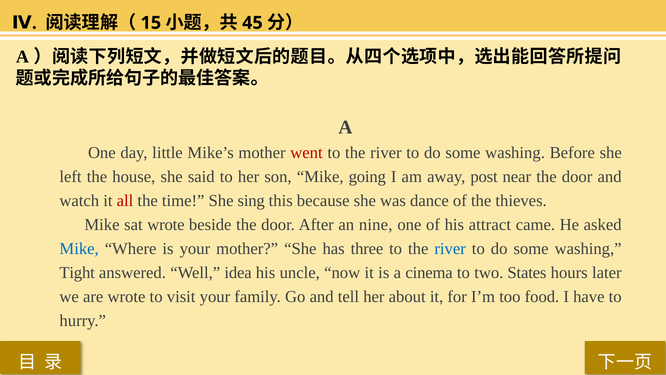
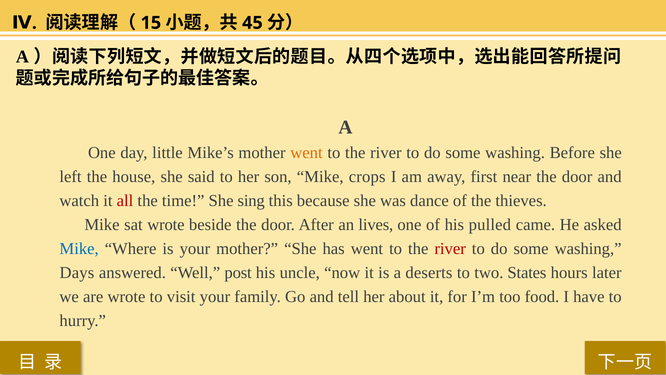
went at (307, 153) colour: red -> orange
going: going -> crops
post: post -> first
nine: nine -> lives
attract: attract -> pulled
has three: three -> went
river at (450, 248) colour: blue -> red
Tight: Tight -> Days
idea: idea -> post
cinema: cinema -> deserts
